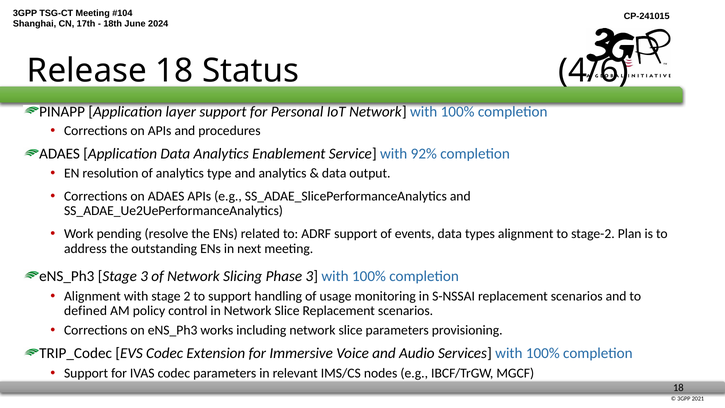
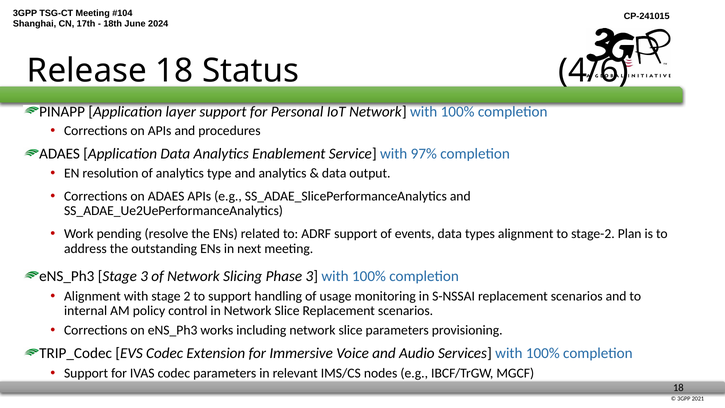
92%: 92% -> 97%
defined: defined -> internal
